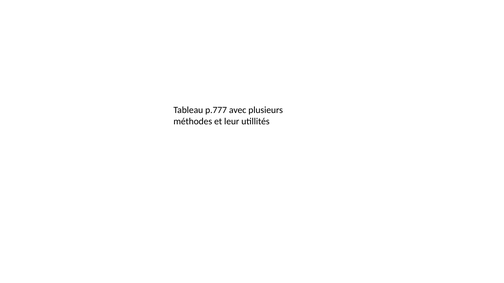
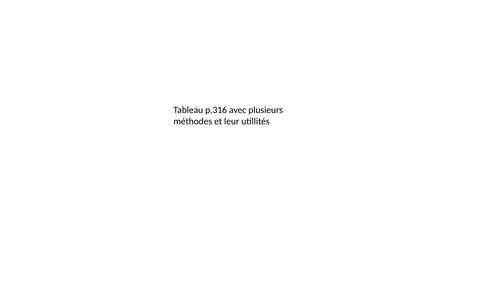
p.777: p.777 -> p.316
